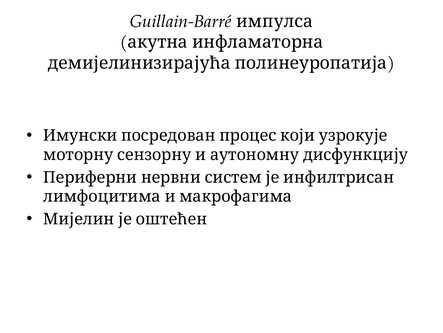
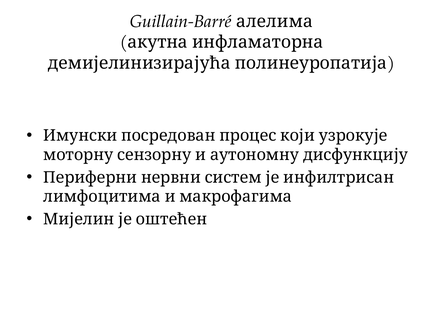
импулса: импулса -> алелима
